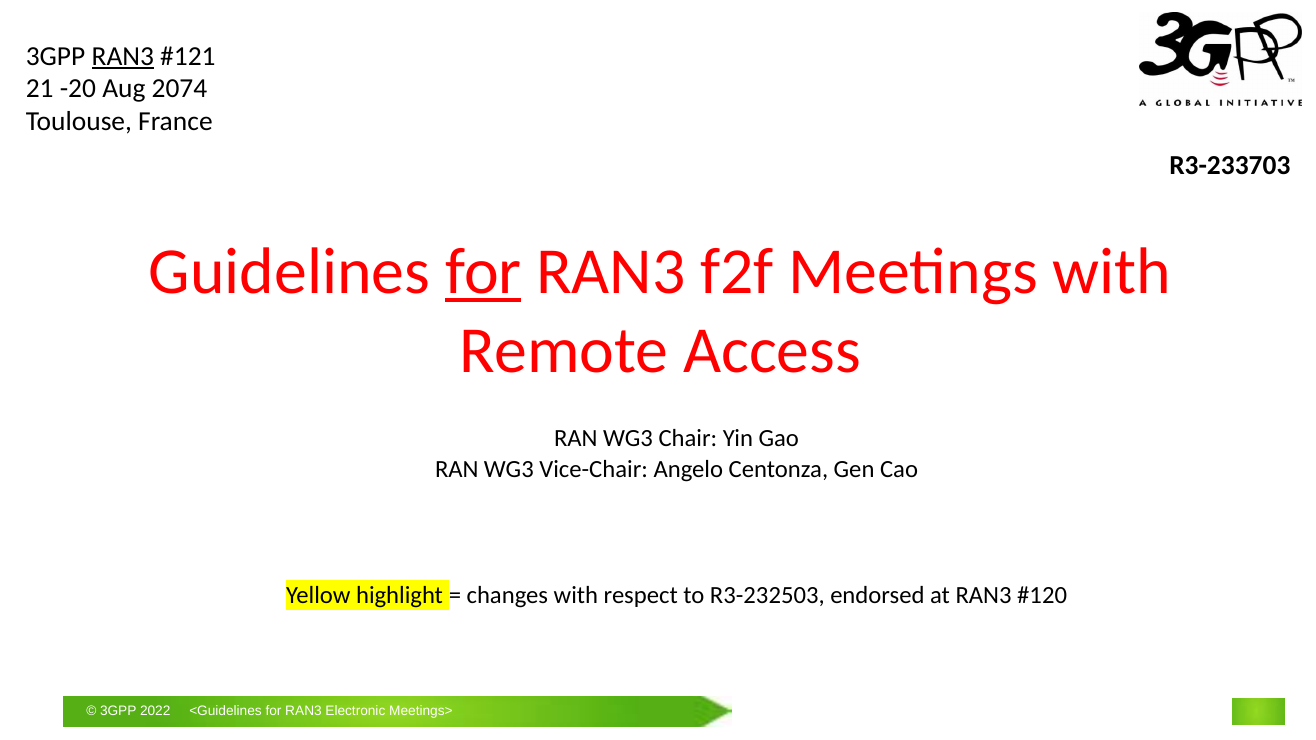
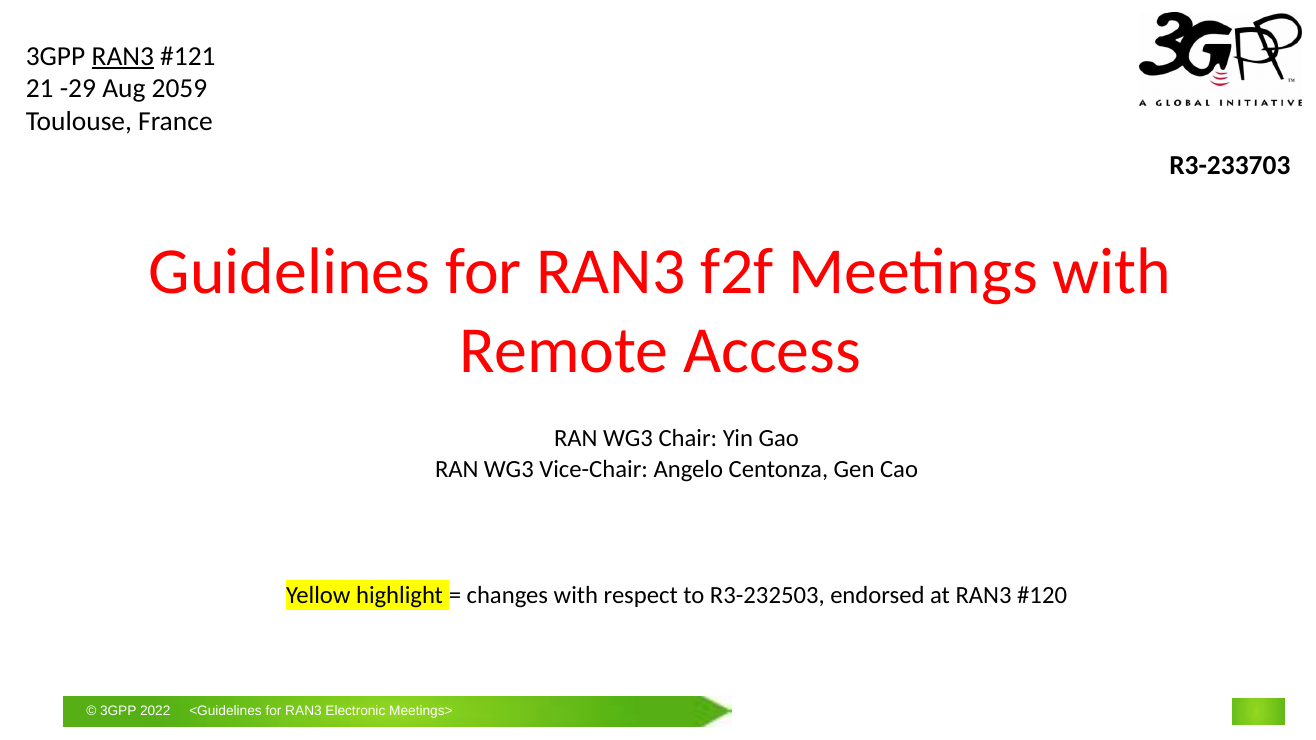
-20: -20 -> -29
2074: 2074 -> 2059
for at (483, 272) underline: present -> none
